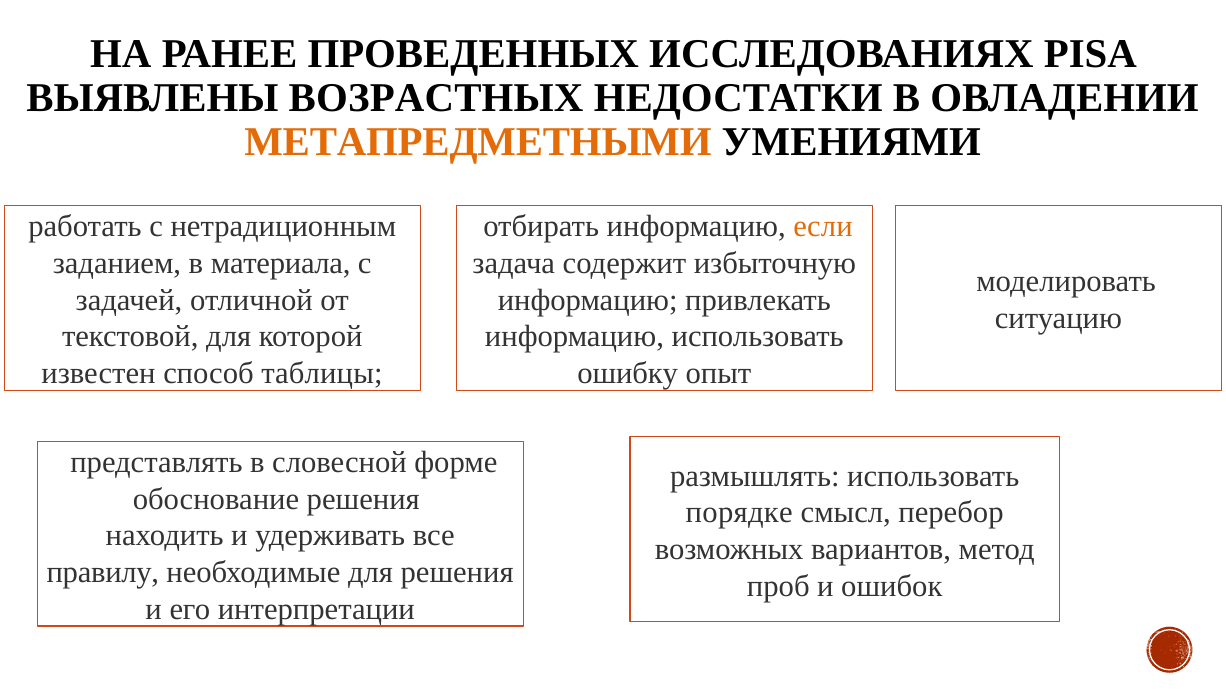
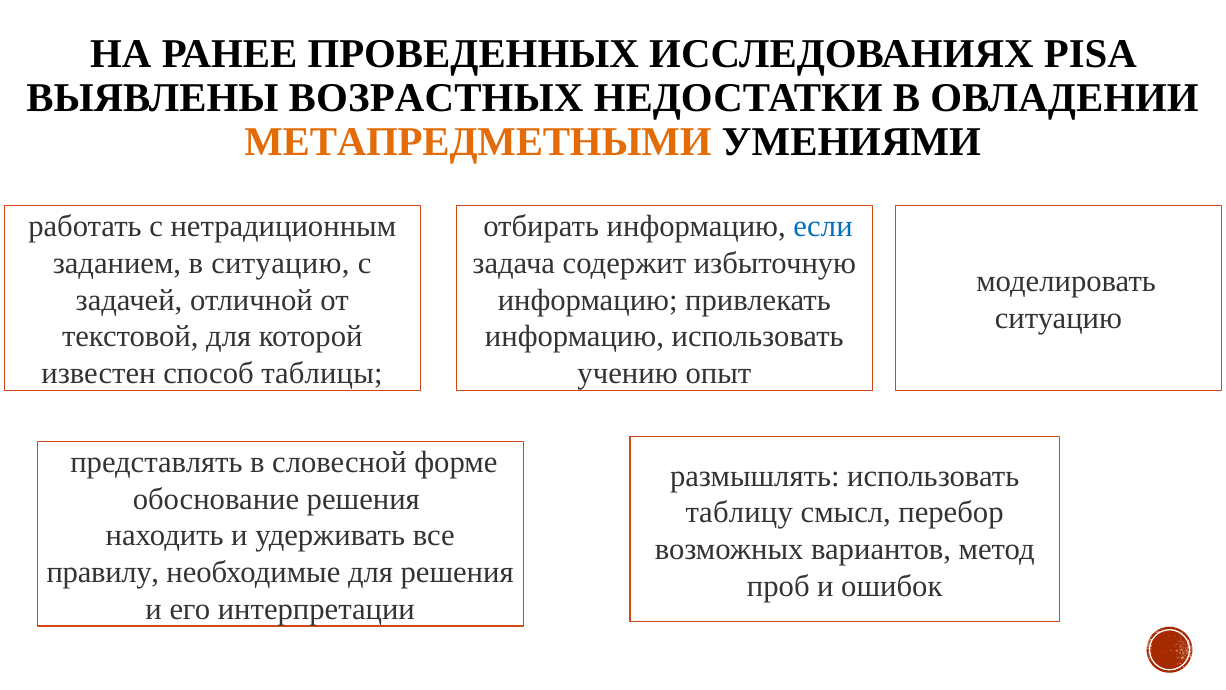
если colour: orange -> blue
в материала: материала -> ситуацию
ошибку: ошибку -> учению
порядке: порядке -> таблицу
